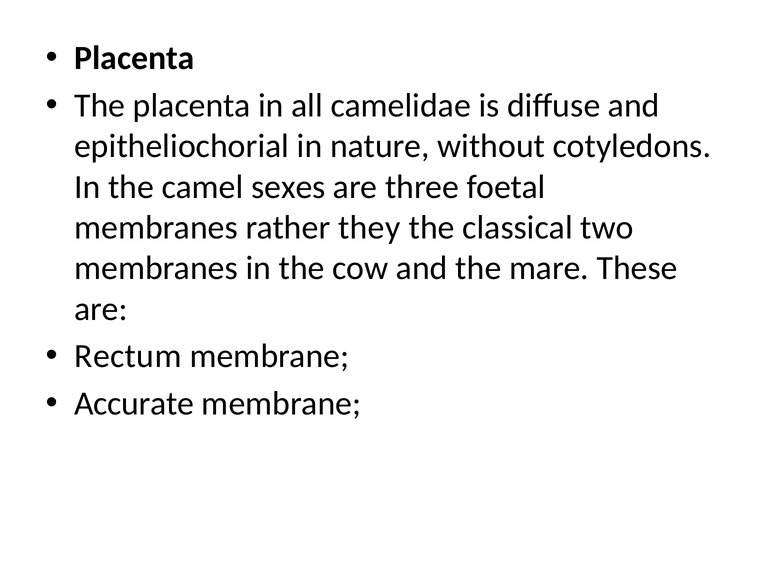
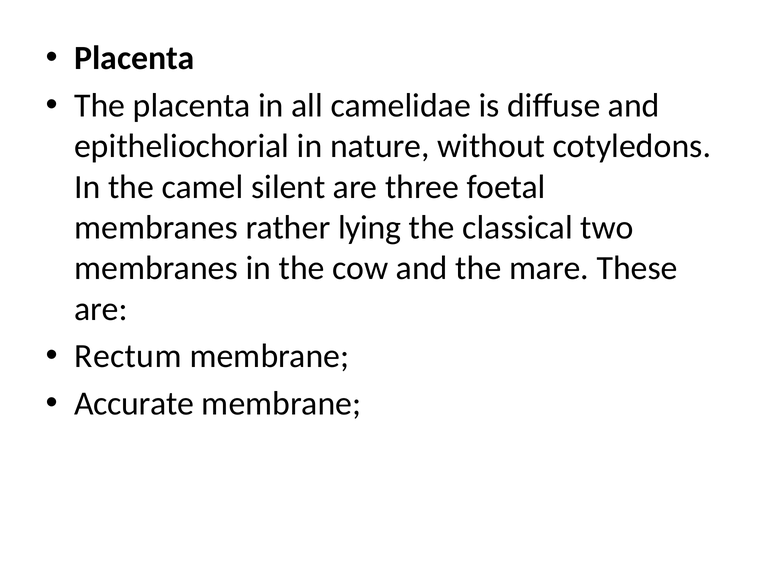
sexes: sexes -> silent
they: they -> lying
